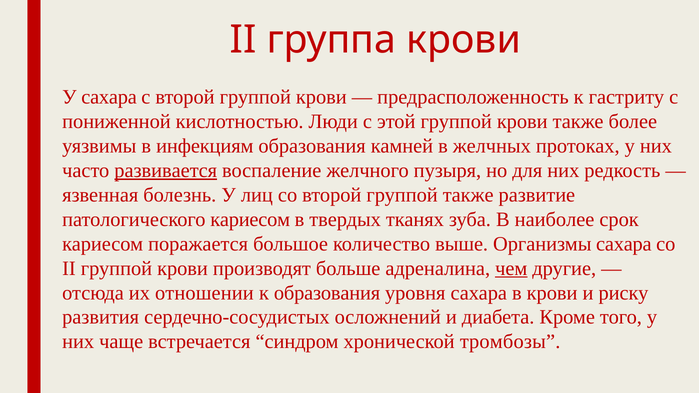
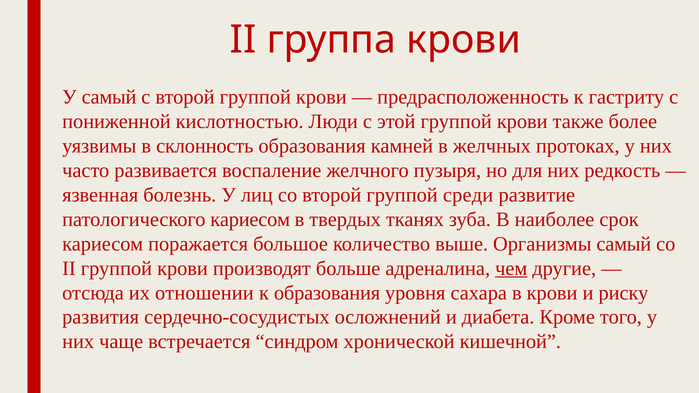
У сахара: сахара -> самый
инфекциям: инфекциям -> склонность
развивается underline: present -> none
группой также: также -> среди
Организмы сахара: сахара -> самый
тромбозы: тромбозы -> кишечной
